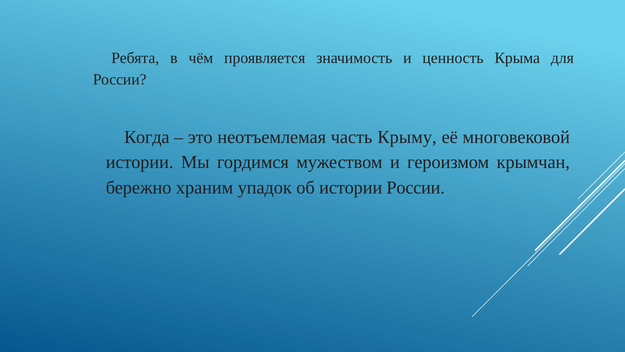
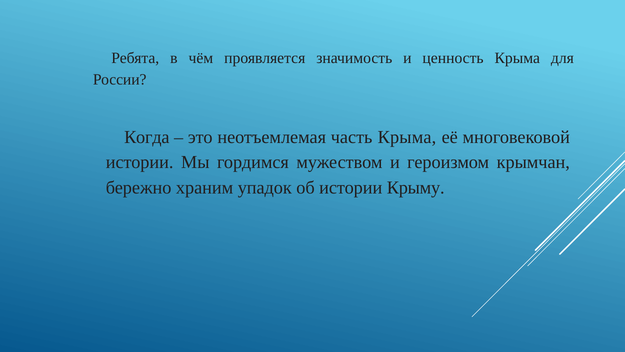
часть Крыму: Крыму -> Крыма
истории России: России -> Крыму
